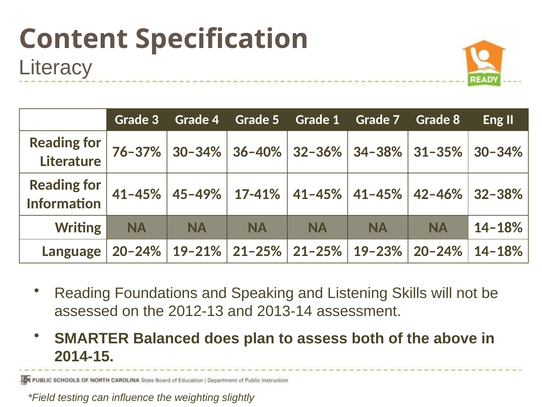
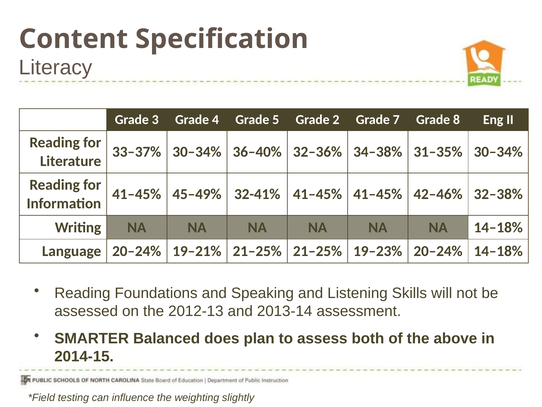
1: 1 -> 2
76–37%: 76–37% -> 33–37%
17-41%: 17-41% -> 32-41%
